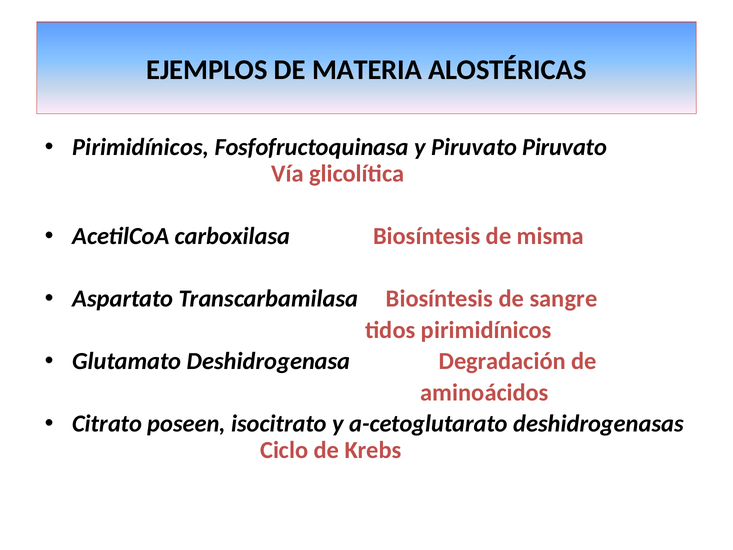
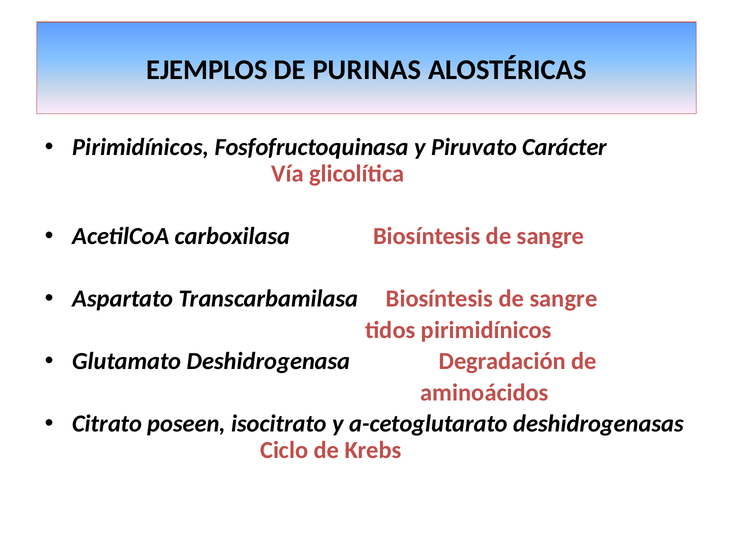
MATERIA: MATERIA -> PURINAS
Piruvato Piruvato: Piruvato -> Carácter
carboxilasa Biosíntesis de misma: misma -> sangre
